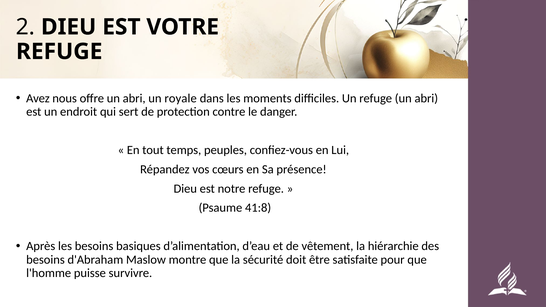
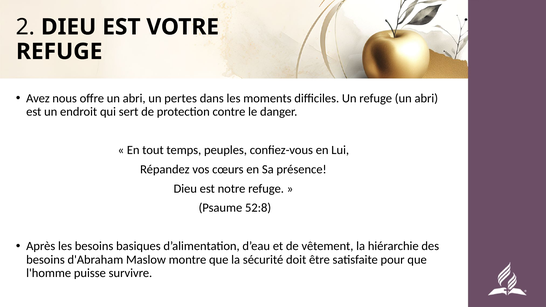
royale: royale -> pertes
41:8: 41:8 -> 52:8
